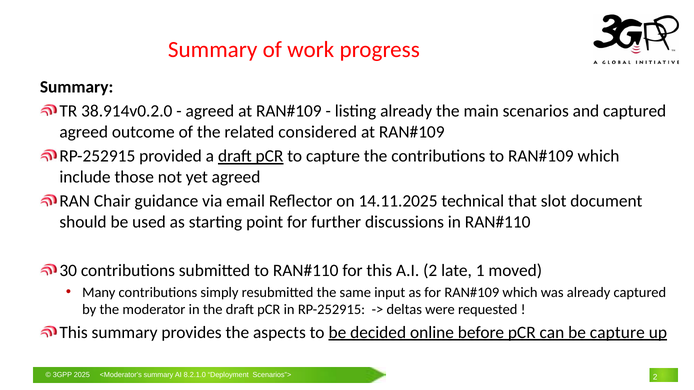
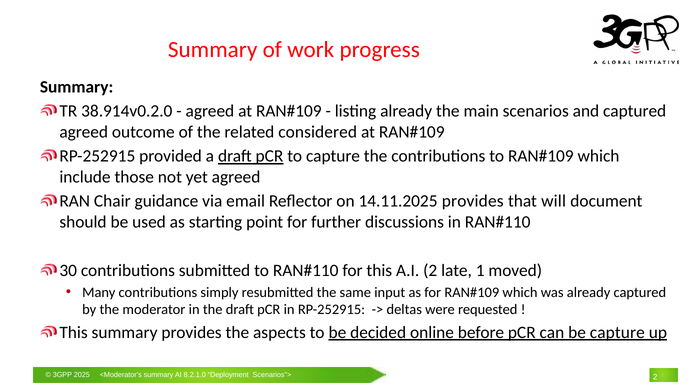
14.11.2025 technical: technical -> provides
slot: slot -> will
